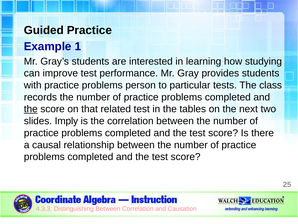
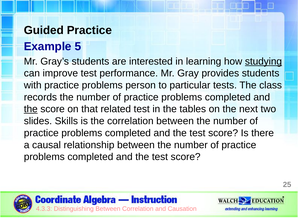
1: 1 -> 5
studying underline: none -> present
Imply: Imply -> Skills
